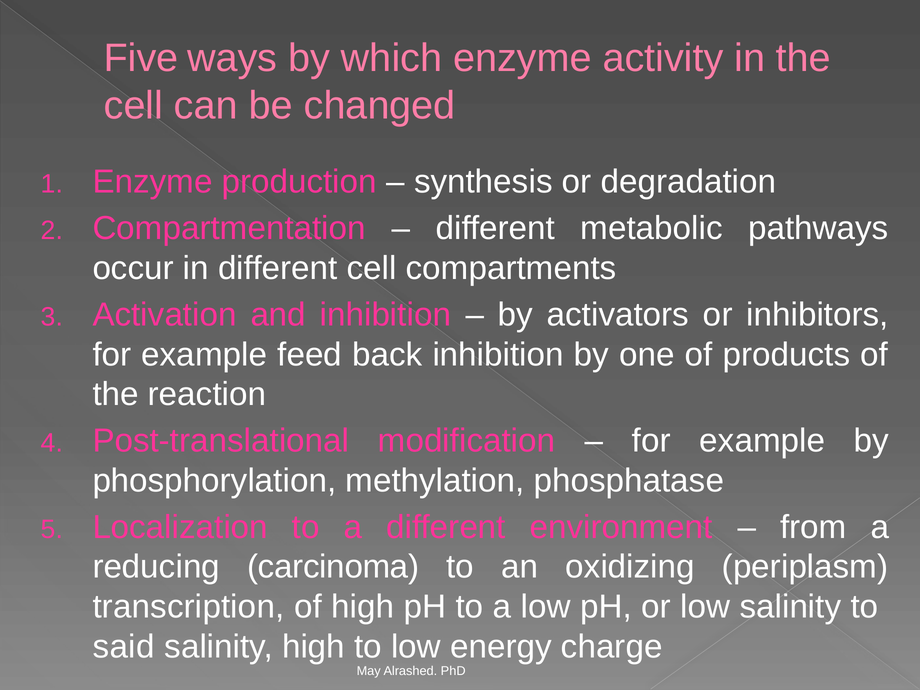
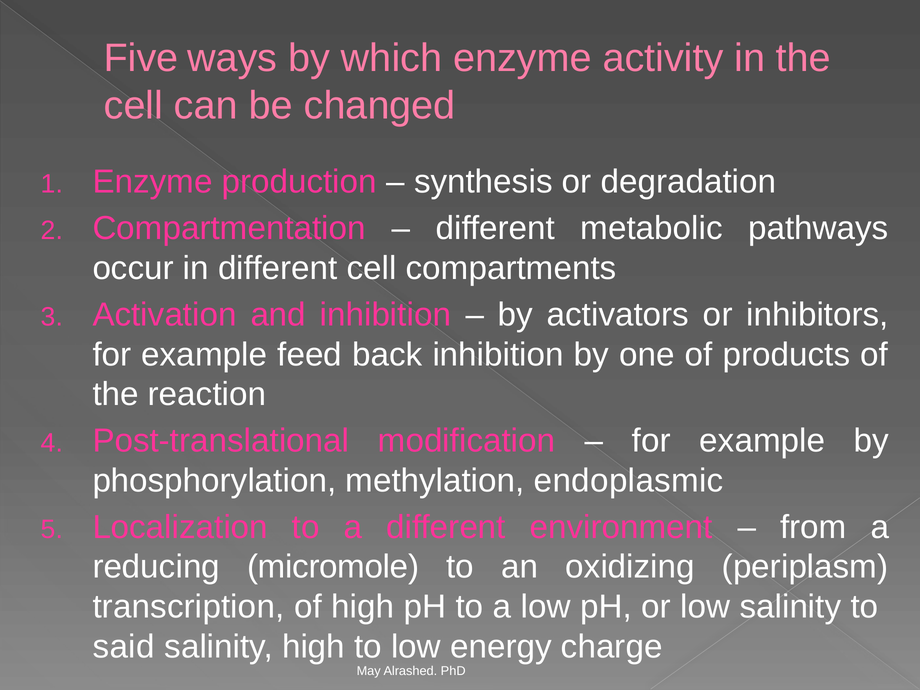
phosphatase: phosphatase -> endoplasmic
carcinoma: carcinoma -> micromole
